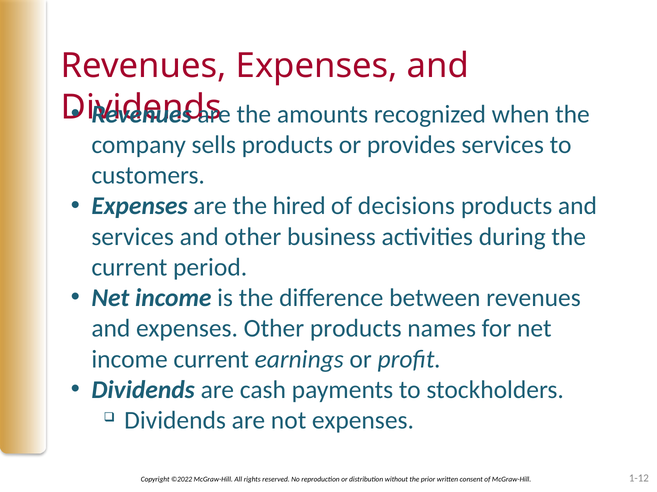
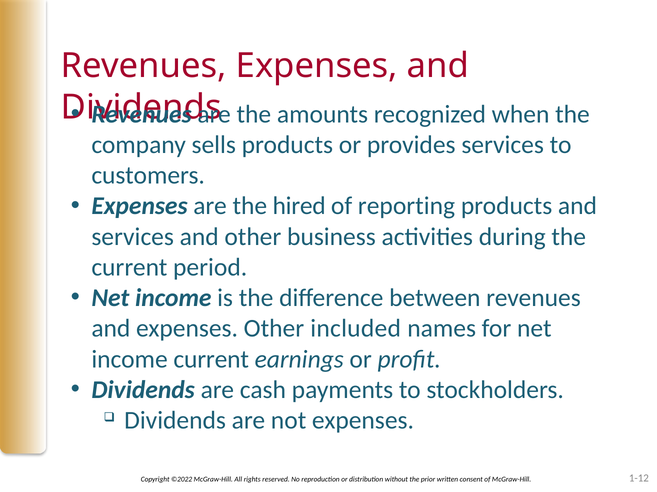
decisions: decisions -> reporting
Other products: products -> included
